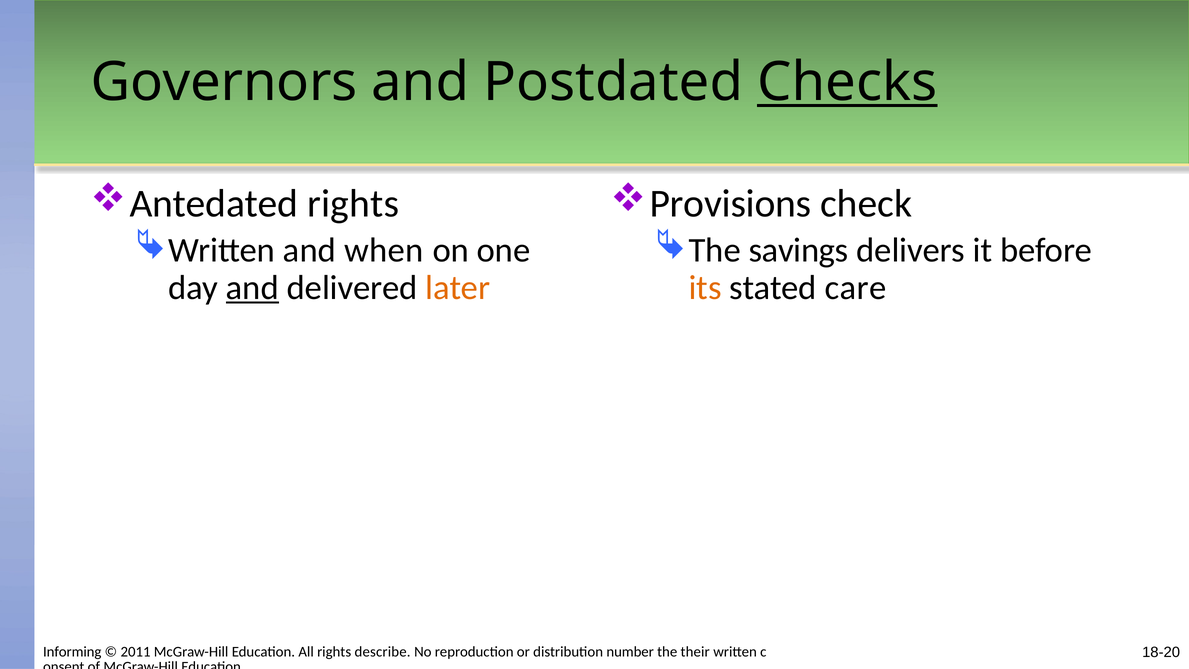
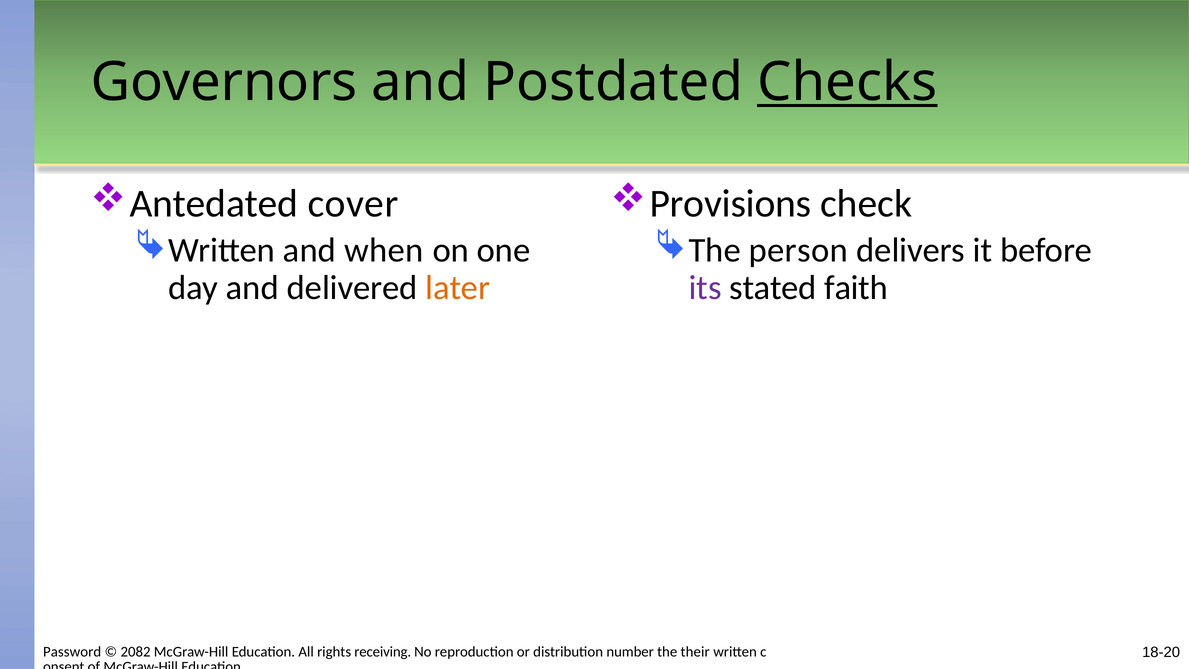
Antedated rights: rights -> cover
savings: savings -> person
and at (252, 287) underline: present -> none
its colour: orange -> purple
care: care -> faith
Informing: Informing -> Password
2011: 2011 -> 2082
describe: describe -> receiving
